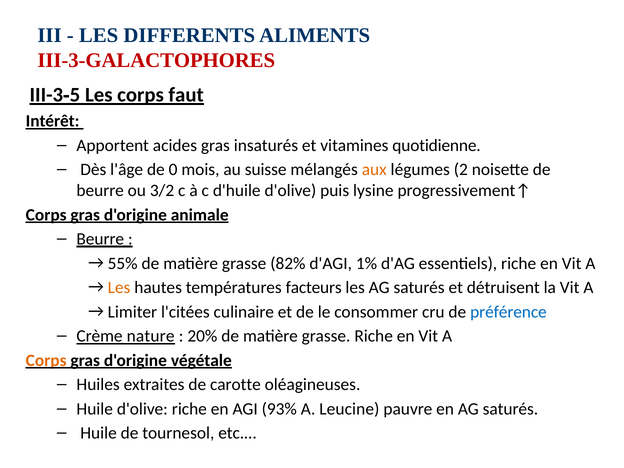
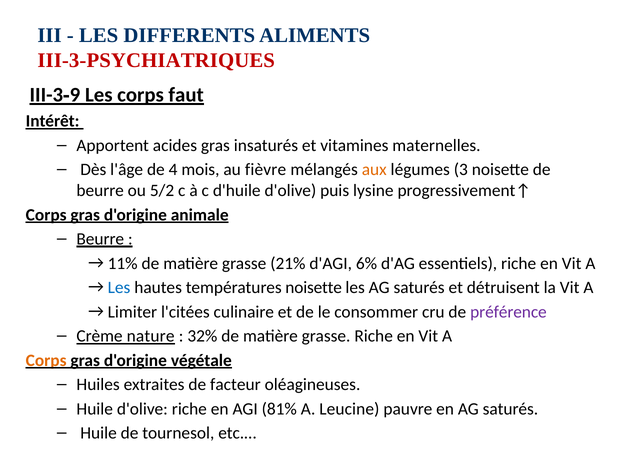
III-3‑GALACTOPHORES: III-3‑GALACTOPHORES -> III-3‑PSYCHIATRIQUES
5: 5 -> 9
quotidienne: quotidienne -> maternelles
0: 0 -> 4
suisse: suisse -> fièvre
2: 2 -> 3
3/2: 3/2 -> 5/2
55%: 55% -> 11%
82%: 82% -> 21%
1%: 1% -> 6%
Les at (119, 288) colour: orange -> blue
températures facteurs: facteurs -> noisette
préférence colour: blue -> purple
20%: 20% -> 32%
carotte: carotte -> facteur
93%: 93% -> 81%
